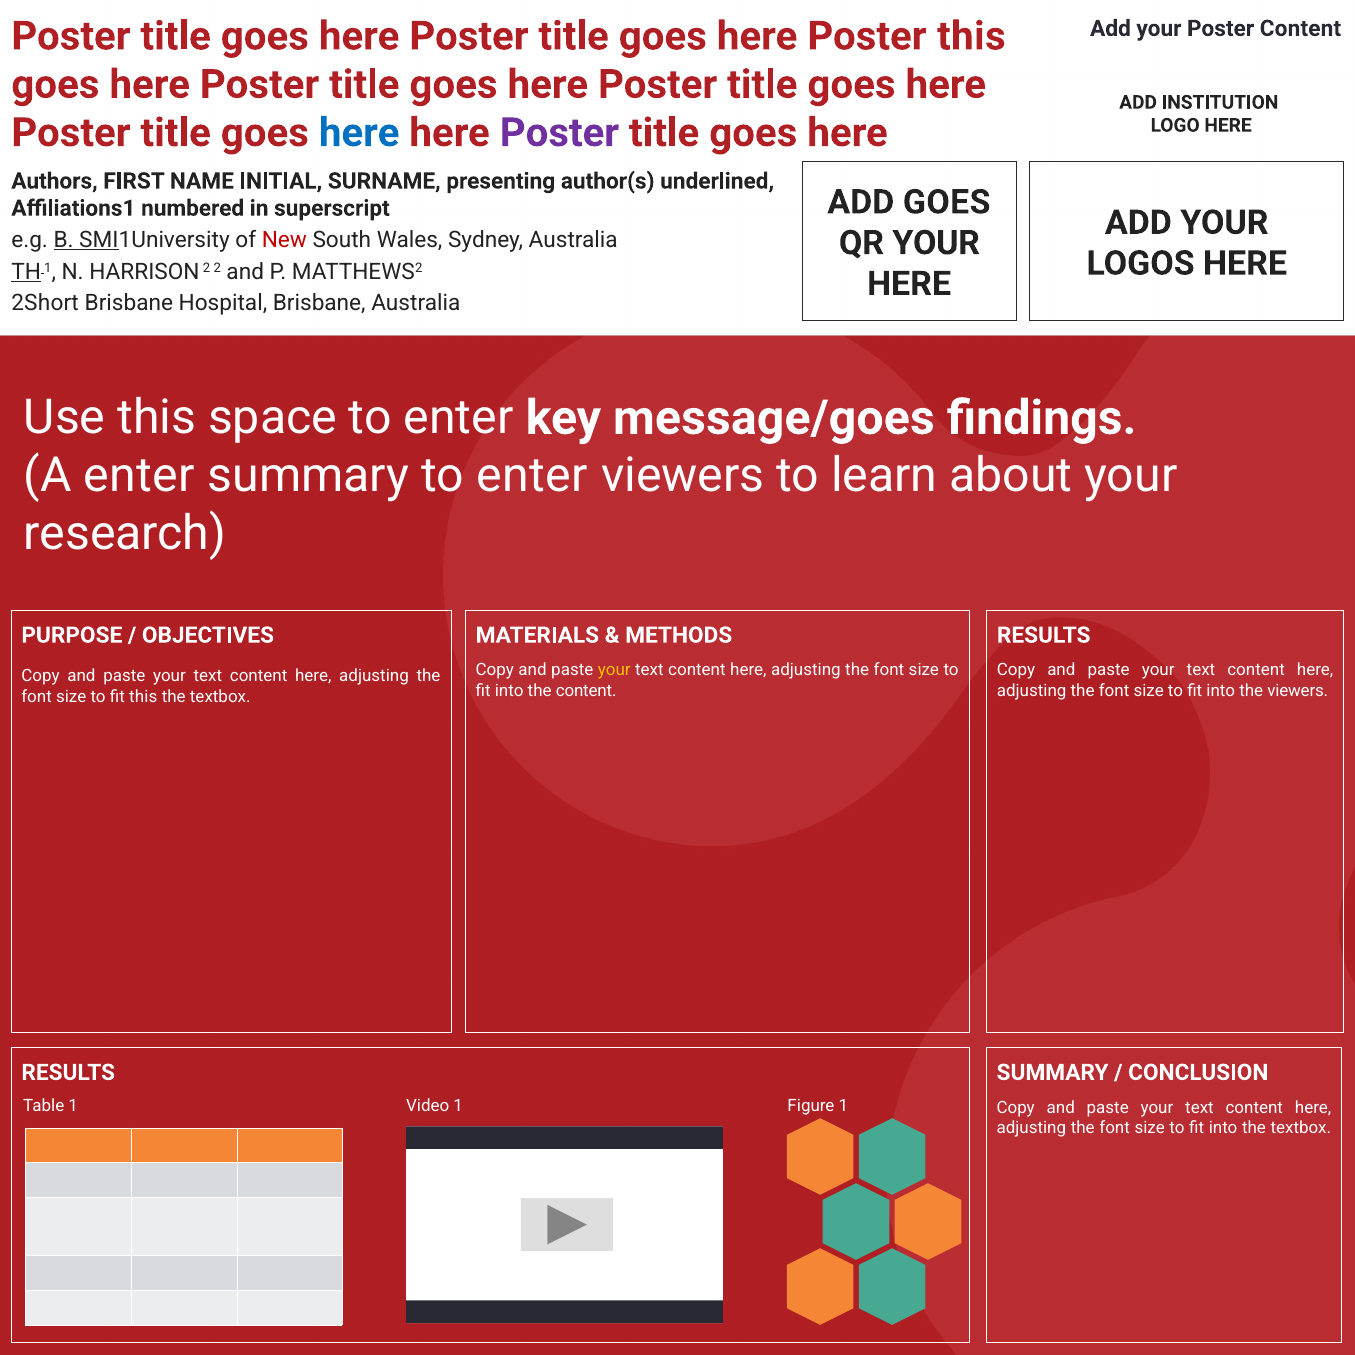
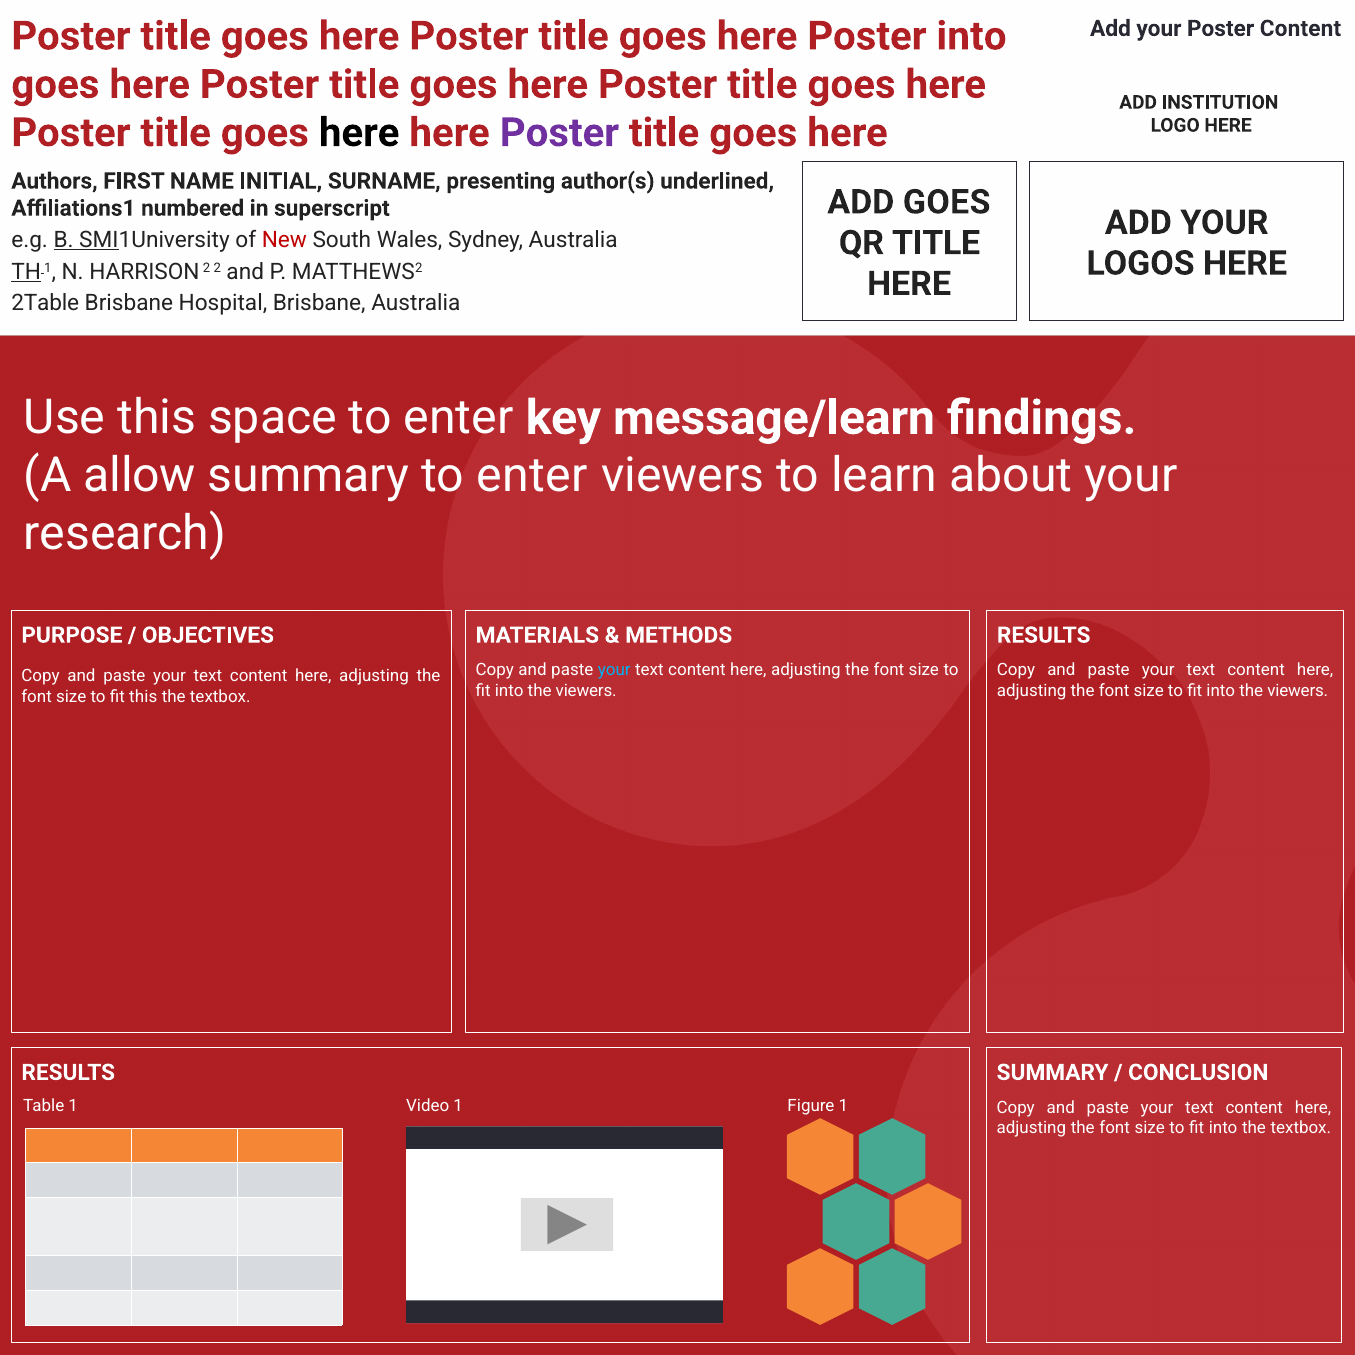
Poster this: this -> into
here at (359, 133) colour: blue -> black
QR YOUR: YOUR -> TITLE
2Short: 2Short -> 2Table
message/goes: message/goes -> message/learn
A enter: enter -> allow
your at (614, 670) colour: yellow -> light blue
content at (586, 691): content -> viewers
